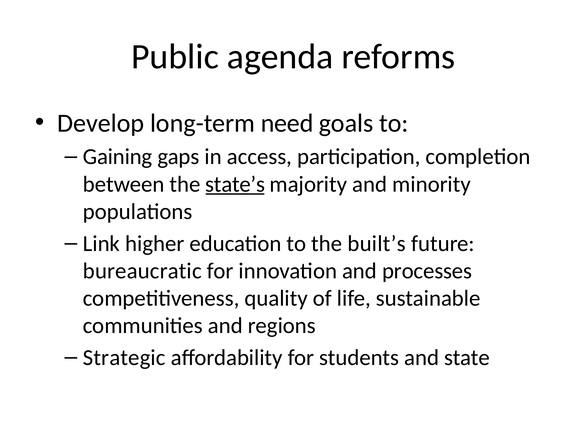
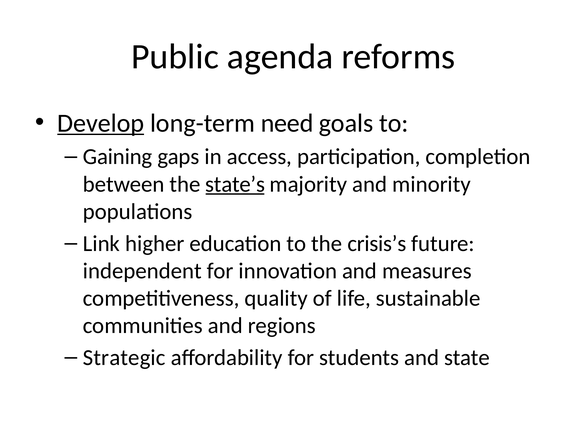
Develop underline: none -> present
built’s: built’s -> crisis’s
bureaucratic: bureaucratic -> independent
processes: processes -> measures
